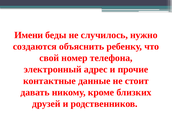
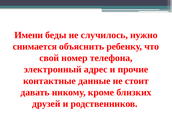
создаются: создаются -> снимается
